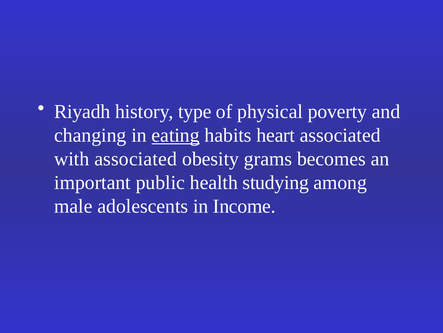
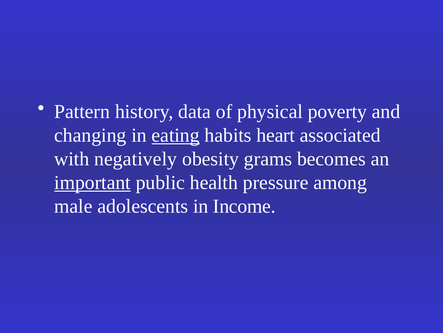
Riyadh: Riyadh -> Pattern
type: type -> data
with associated: associated -> negatively
important underline: none -> present
studying: studying -> pressure
